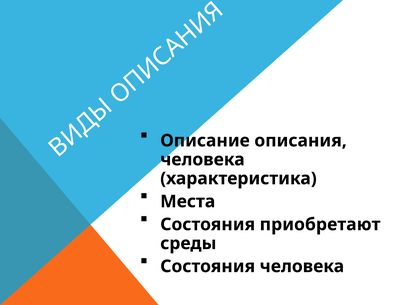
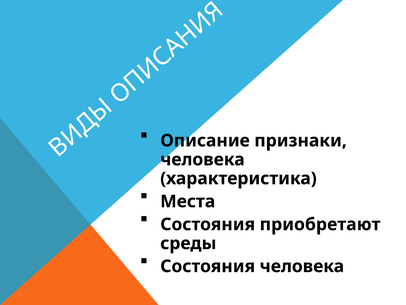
описания: описания -> признаки
